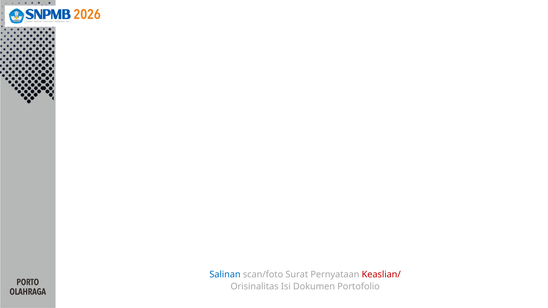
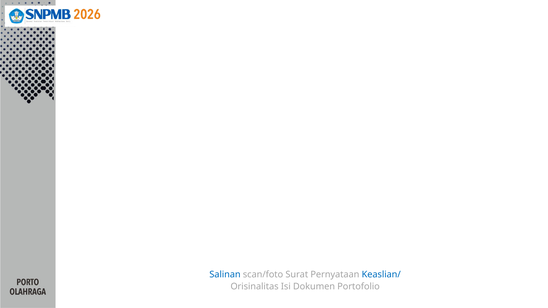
Keaslian/ colour: red -> blue
